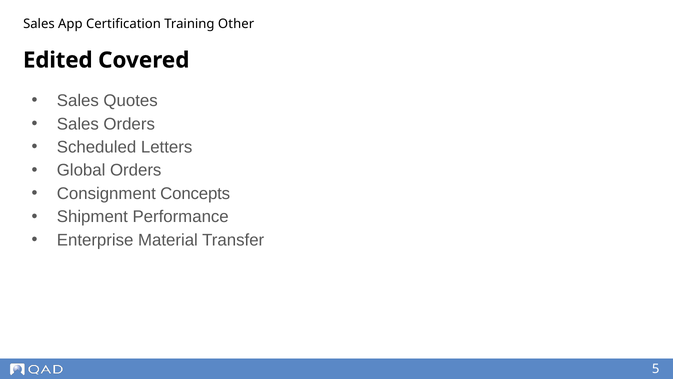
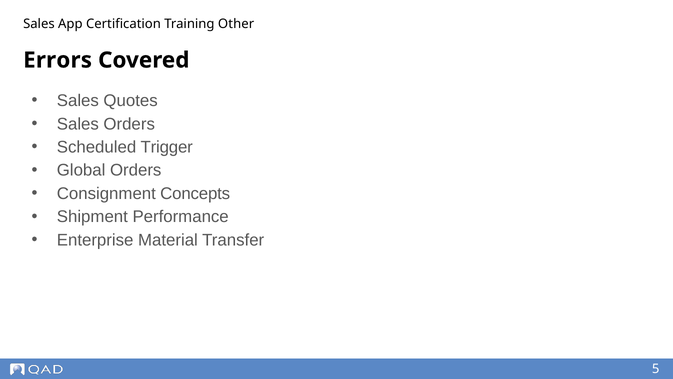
Edited: Edited -> Errors
Letters: Letters -> Trigger
